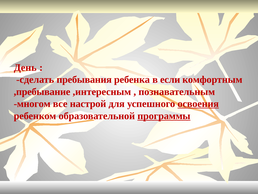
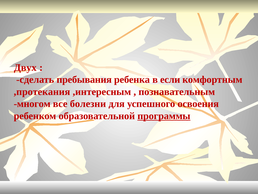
День: День -> Двух
,пребывание: ,пребывание -> ,протекания
настрой: настрой -> болезни
освоения underline: present -> none
